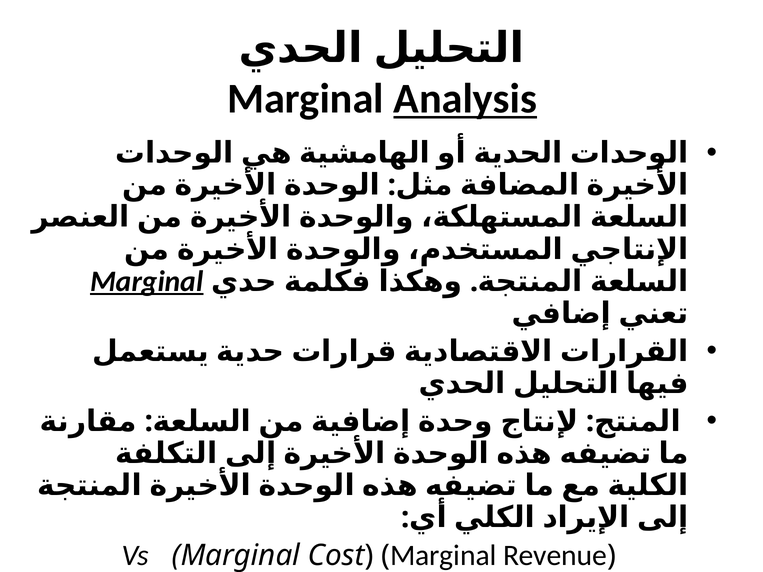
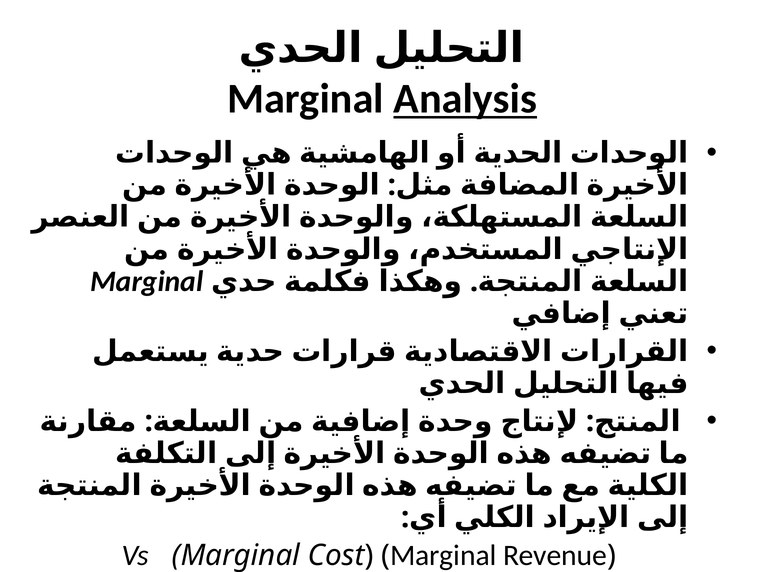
Marginal at (147, 281) underline: present -> none
